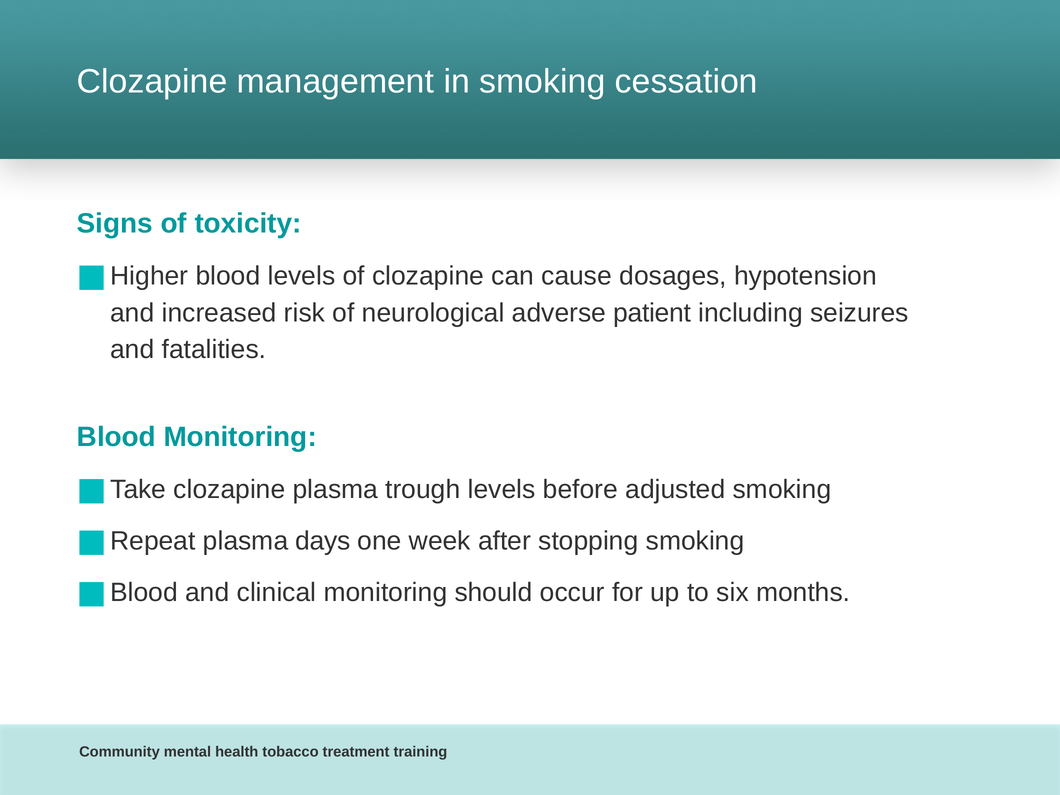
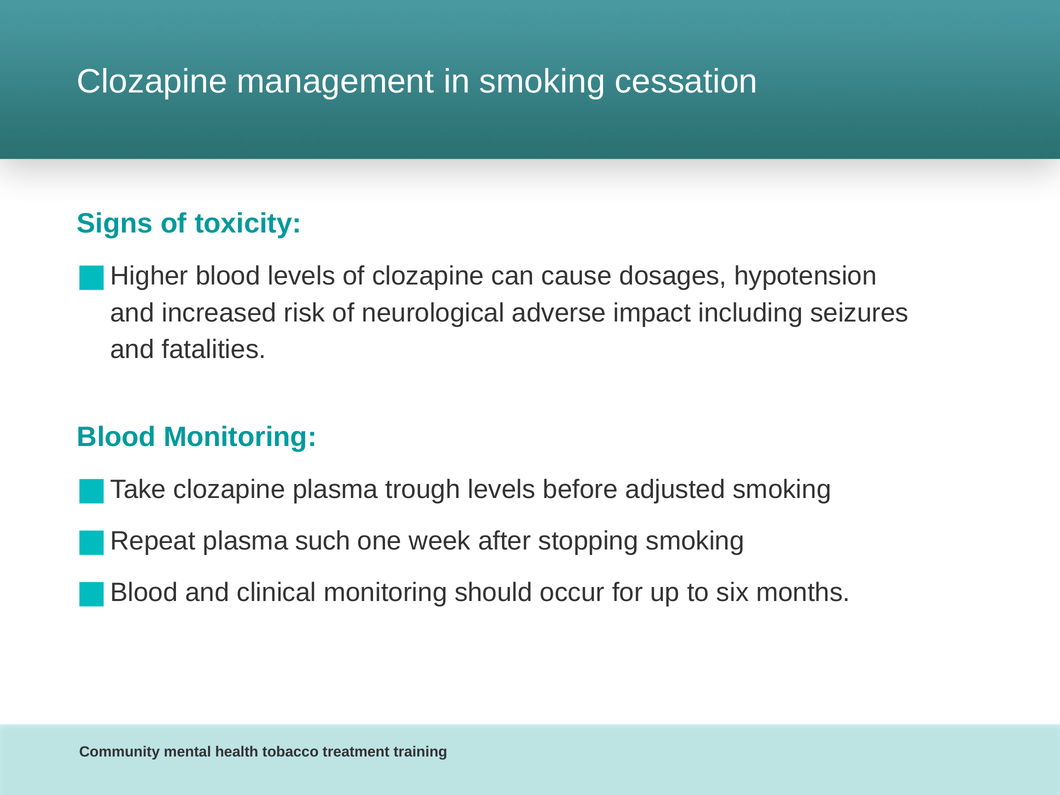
patient: patient -> impact
days: days -> such
